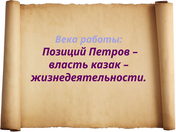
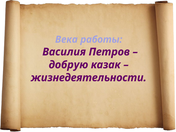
Позиций: Позиций -> Василия
власть: власть -> добрую
